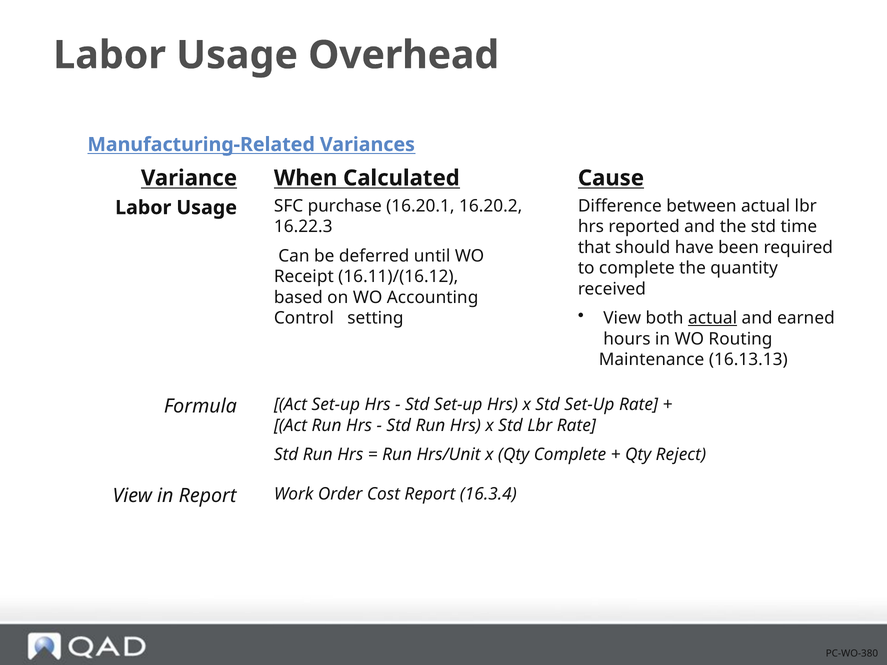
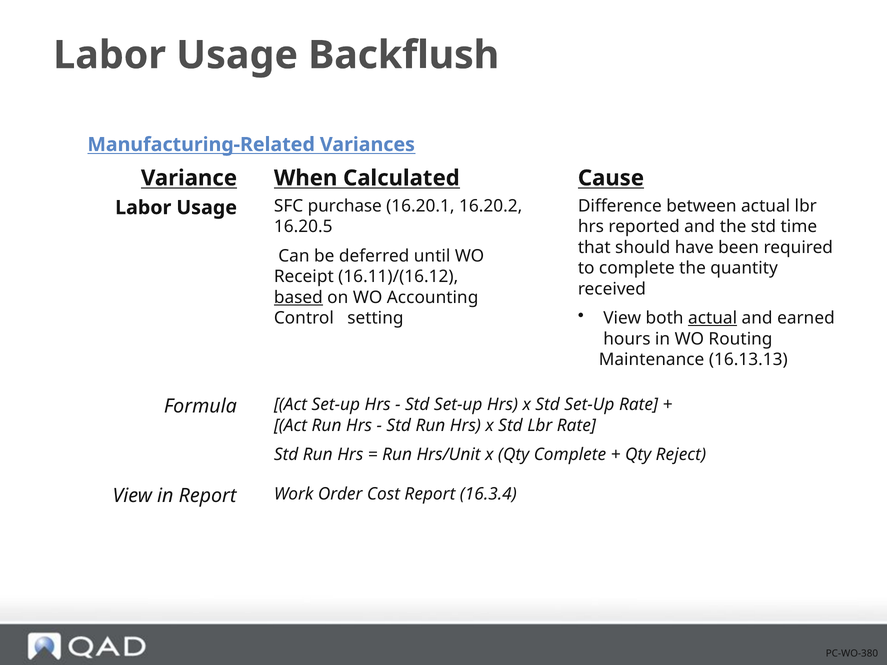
Overhead: Overhead -> Backflush
16.22.3: 16.22.3 -> 16.20.5
based underline: none -> present
